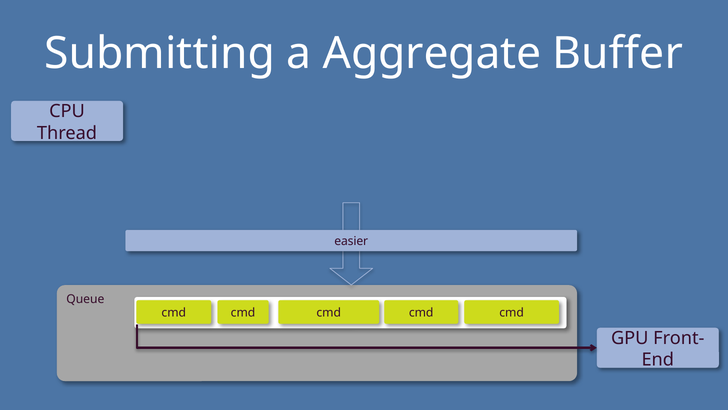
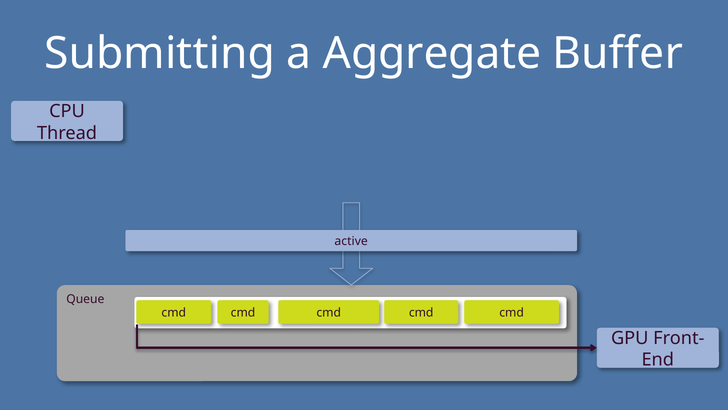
easier: easier -> active
